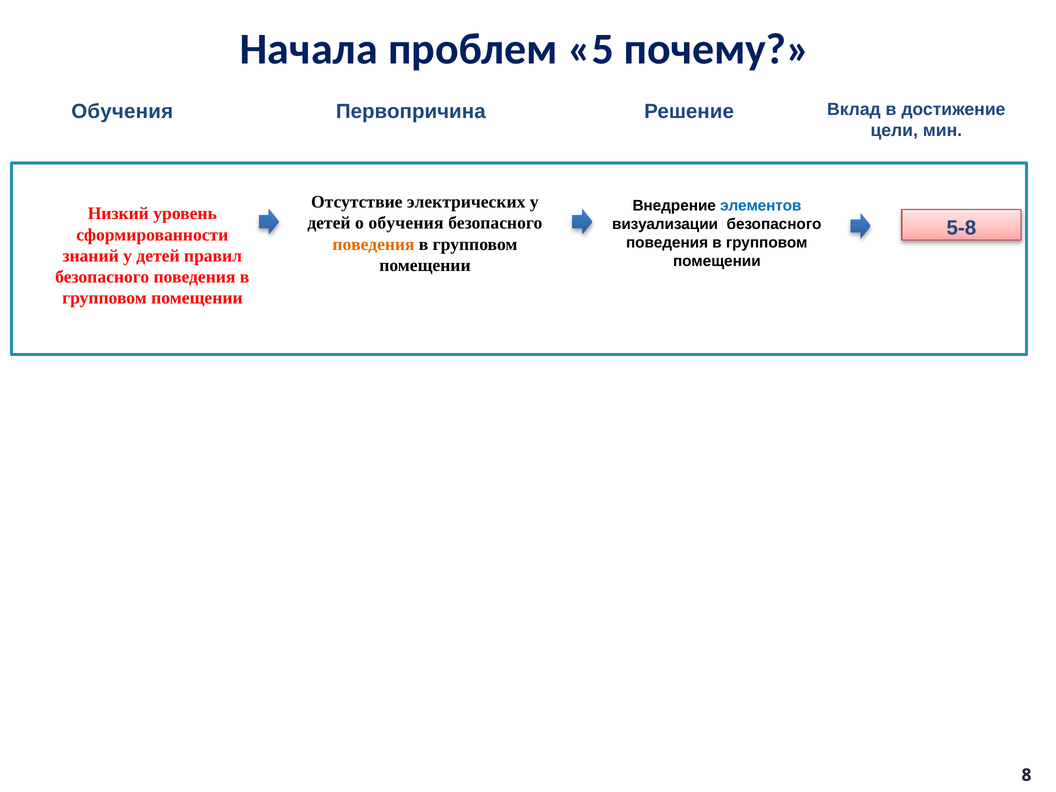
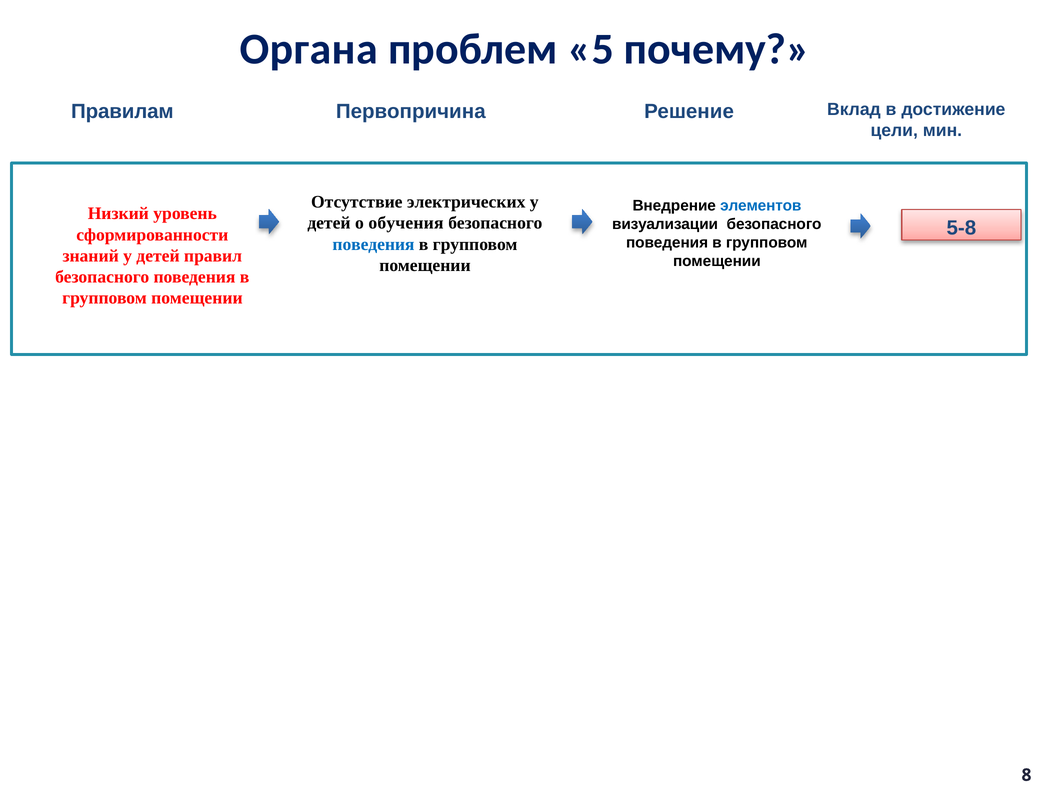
Начала: Начала -> Органа
Обучения at (122, 111): Обучения -> Правилам
поведения at (373, 244) colour: orange -> blue
